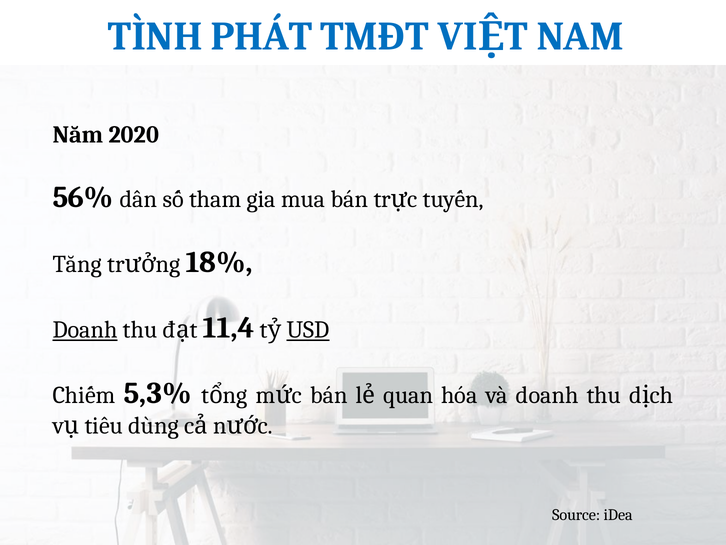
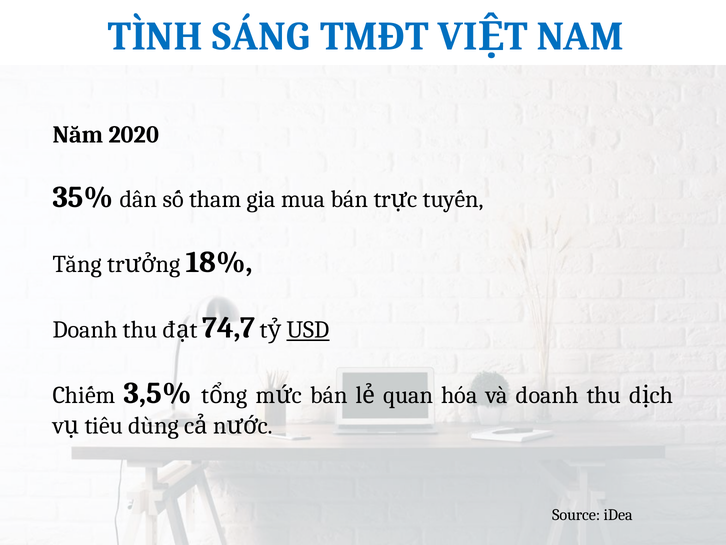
PHÁT: PHÁT -> SÁNG
56%: 56% -> 35%
Doanh at (85, 330) underline: present -> none
11,4: 11,4 -> 74,7
5,3%: 5,3% -> 3,5%
